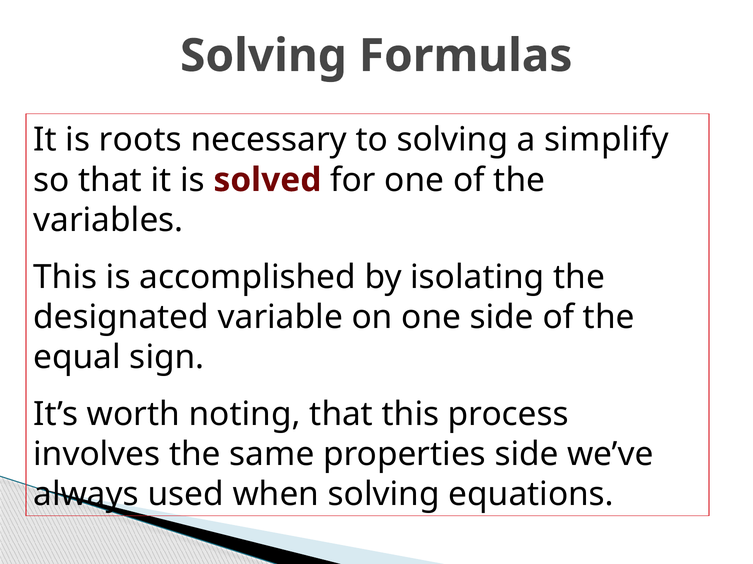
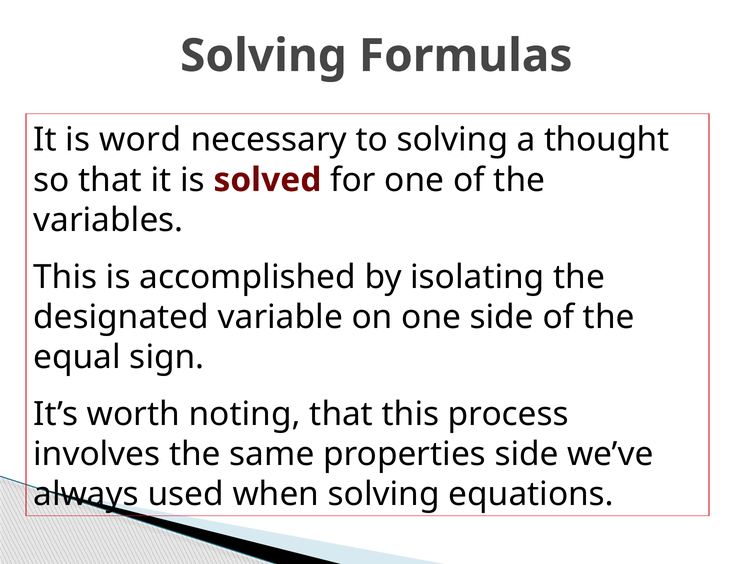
roots: roots -> word
simplify: simplify -> thought
